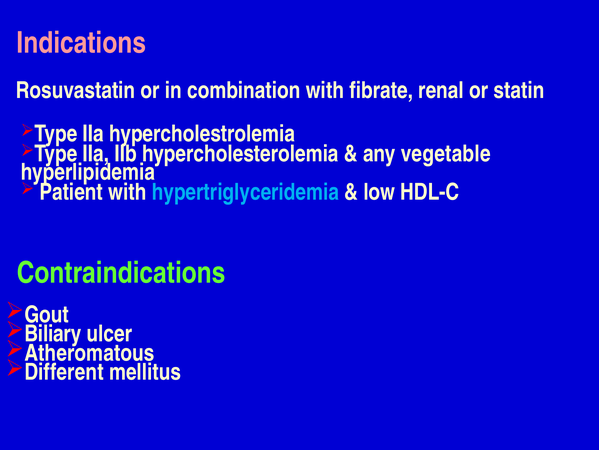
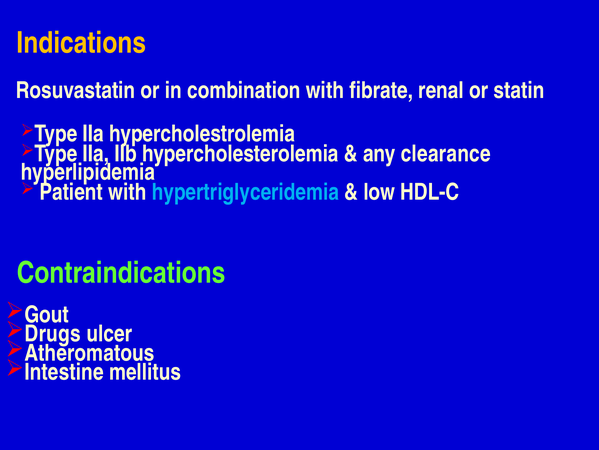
Indications colour: pink -> yellow
vegetable: vegetable -> clearance
Biliary: Biliary -> Drugs
Different: Different -> Intestine
